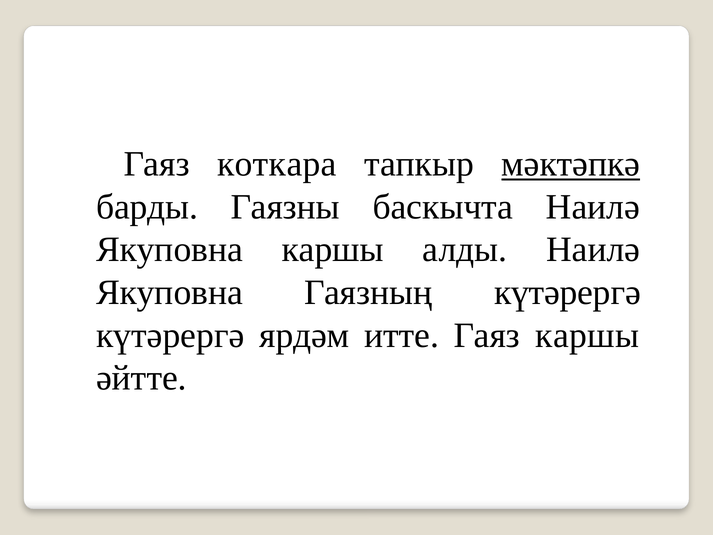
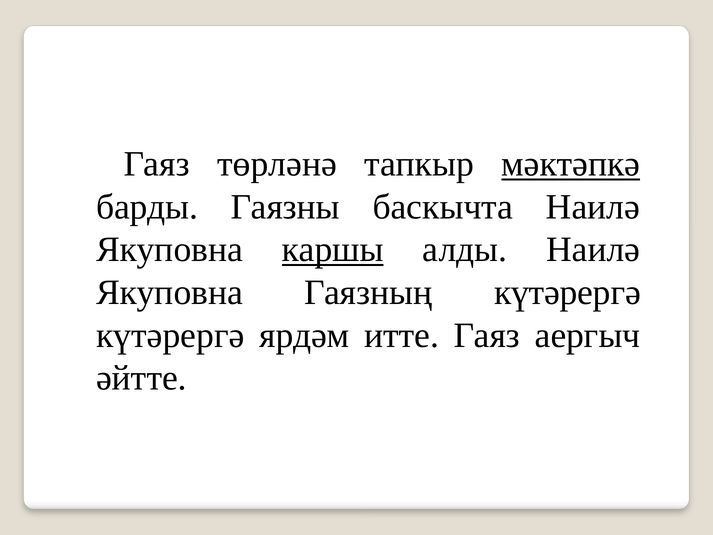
коткара: коткара -> төрләнә
каршы at (333, 250) underline: none -> present
Гаяз каршы: каршы -> аергыч
